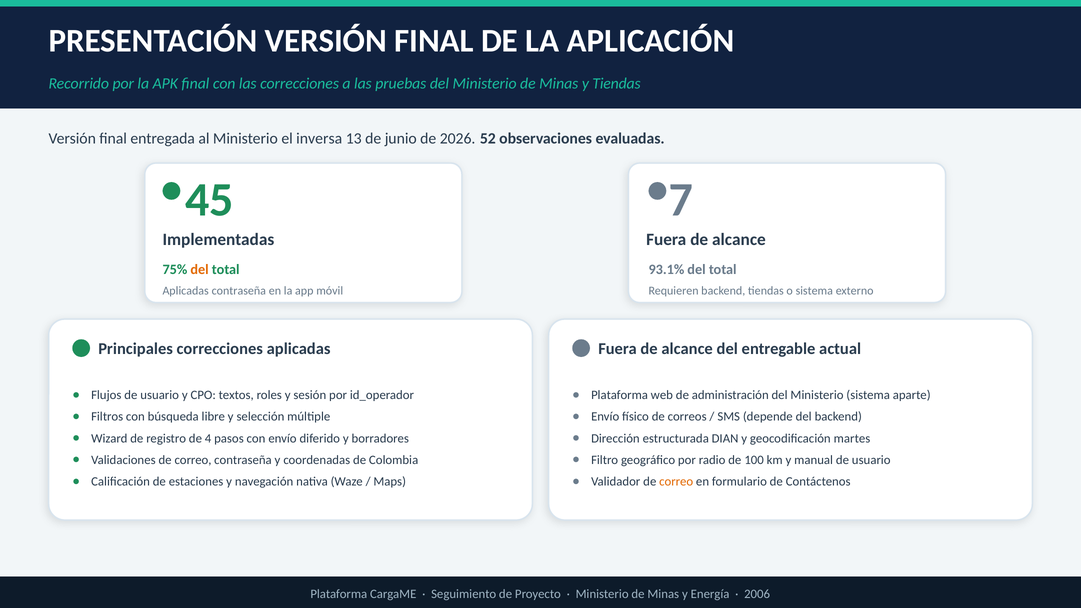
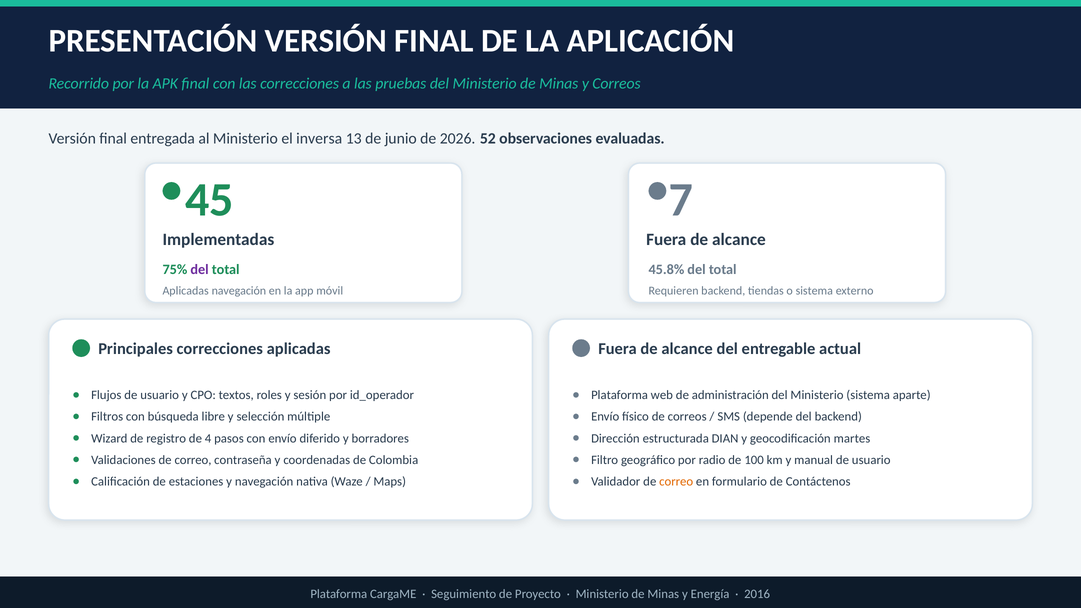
y Tiendas: Tiendas -> Correos
del at (200, 270) colour: orange -> purple
93.1%: 93.1% -> 45.8%
Aplicadas contraseña: contraseña -> navegación
2006: 2006 -> 2016
